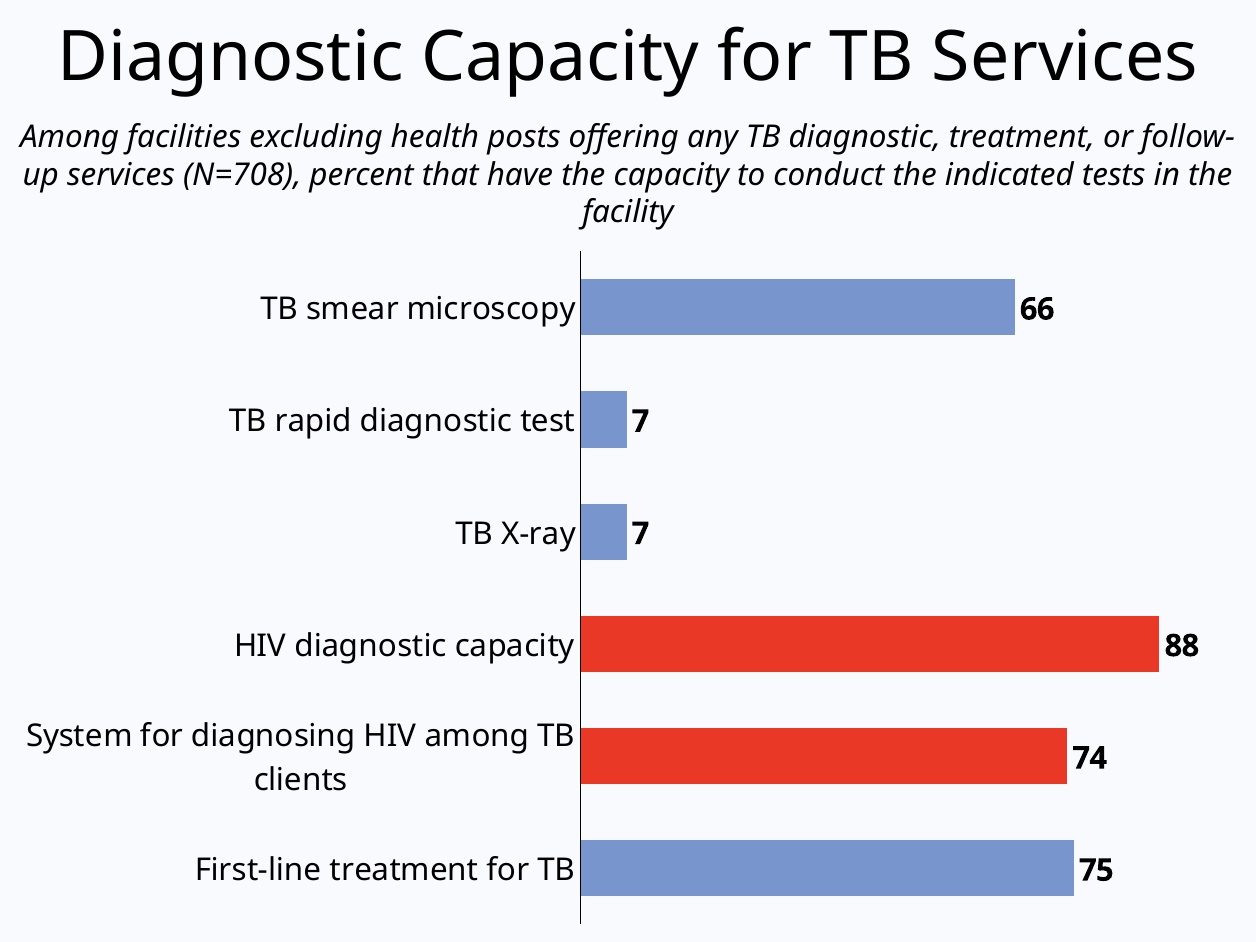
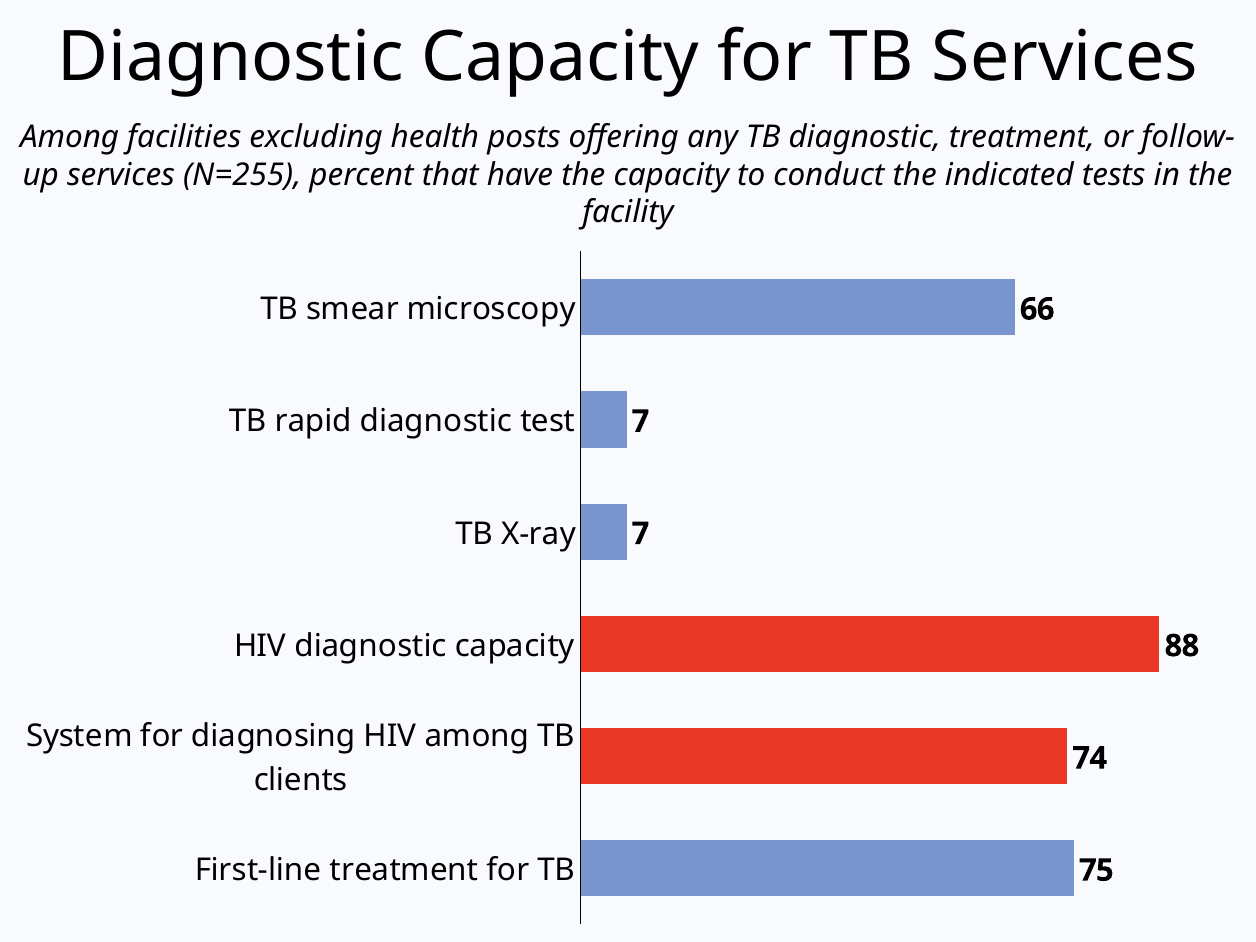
N=708: N=708 -> N=255
